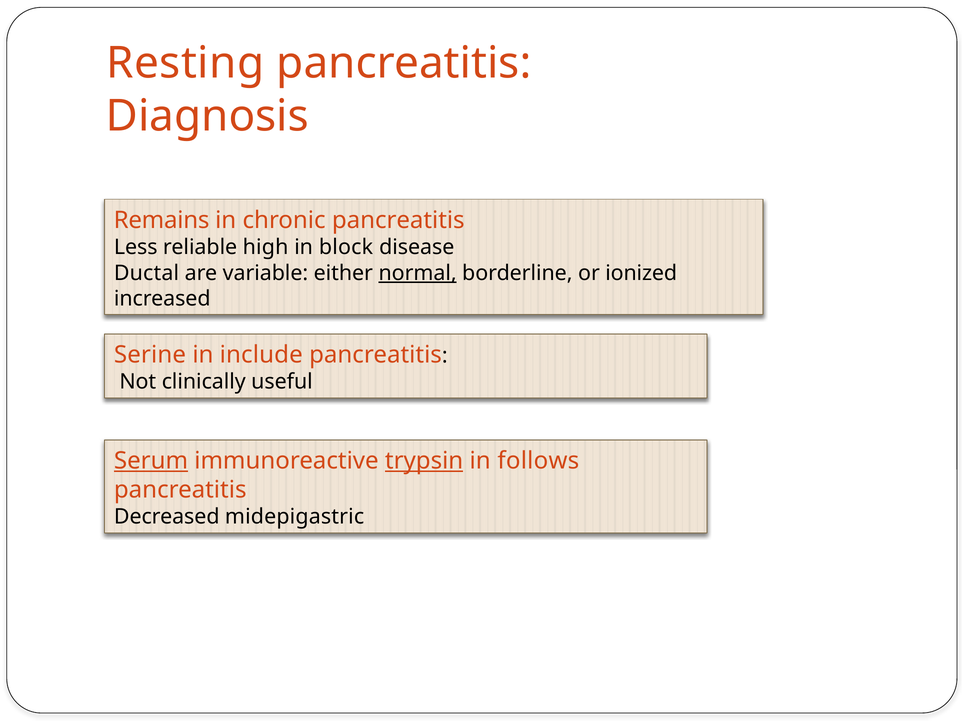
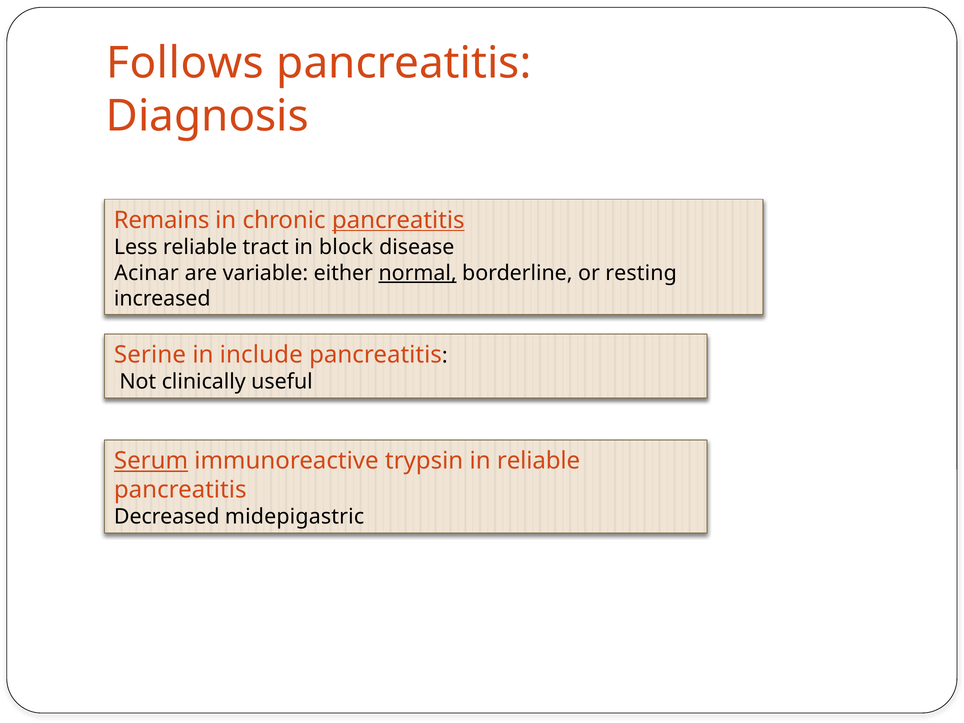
Resting: Resting -> Follows
pancreatitis at (398, 220) underline: none -> present
high: high -> tract
Ductal: Ductal -> Acinar
ionized: ionized -> resting
trypsin underline: present -> none
in follows: follows -> reliable
